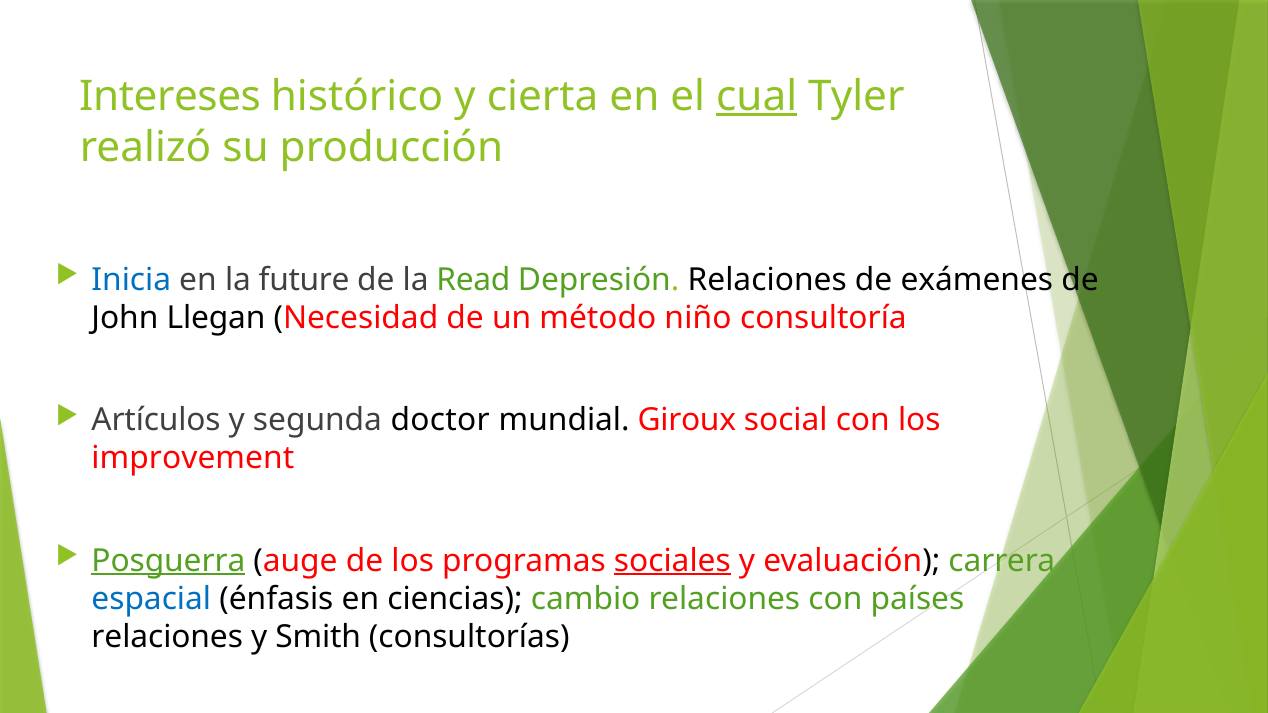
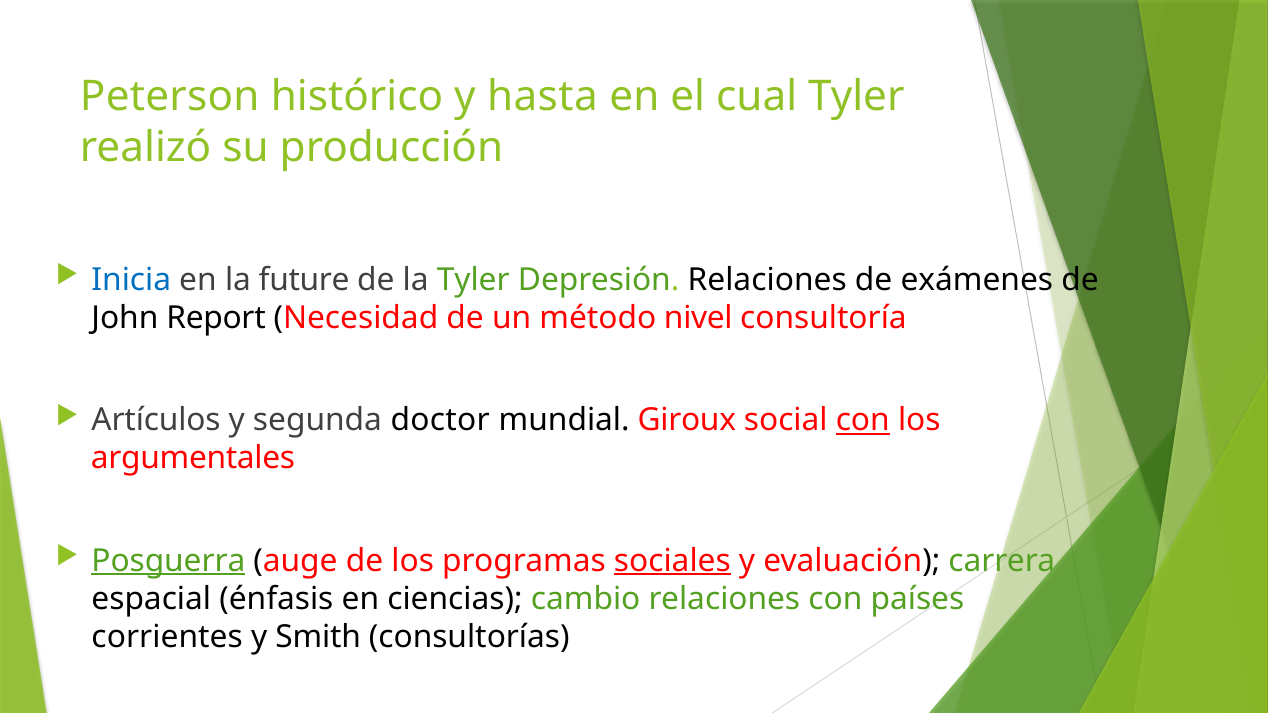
Intereses: Intereses -> Peterson
cierta: cierta -> hasta
cual underline: present -> none
la Read: Read -> Tyler
Llegan: Llegan -> Report
niño: niño -> nivel
con at (863, 420) underline: none -> present
improvement: improvement -> argumentales
espacial colour: blue -> black
relaciones at (167, 637): relaciones -> corrientes
